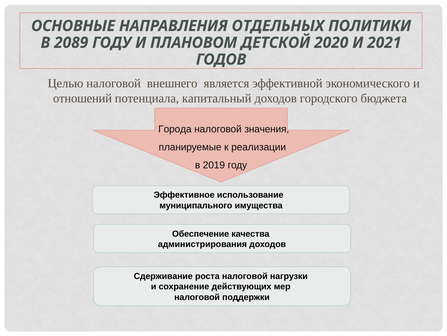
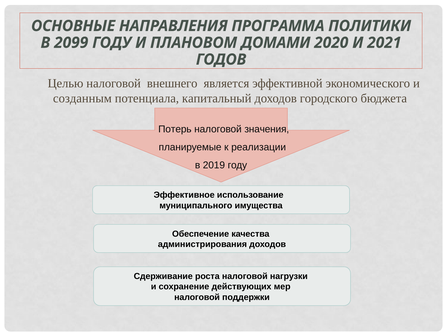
ОТДЕЛЬНЫХ: ОТДЕЛЬНЫХ -> ПРОГРАММА
2089: 2089 -> 2099
ДЕТСКОЙ: ДЕТСКОЙ -> ДОМАМИ
отношений: отношений -> созданным
Города: Города -> Потерь
